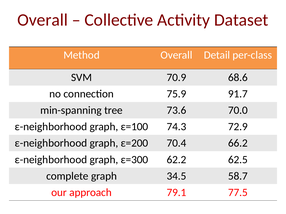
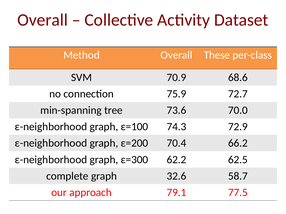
Detail: Detail -> These
91.7: 91.7 -> 72.7
34.5: 34.5 -> 32.6
